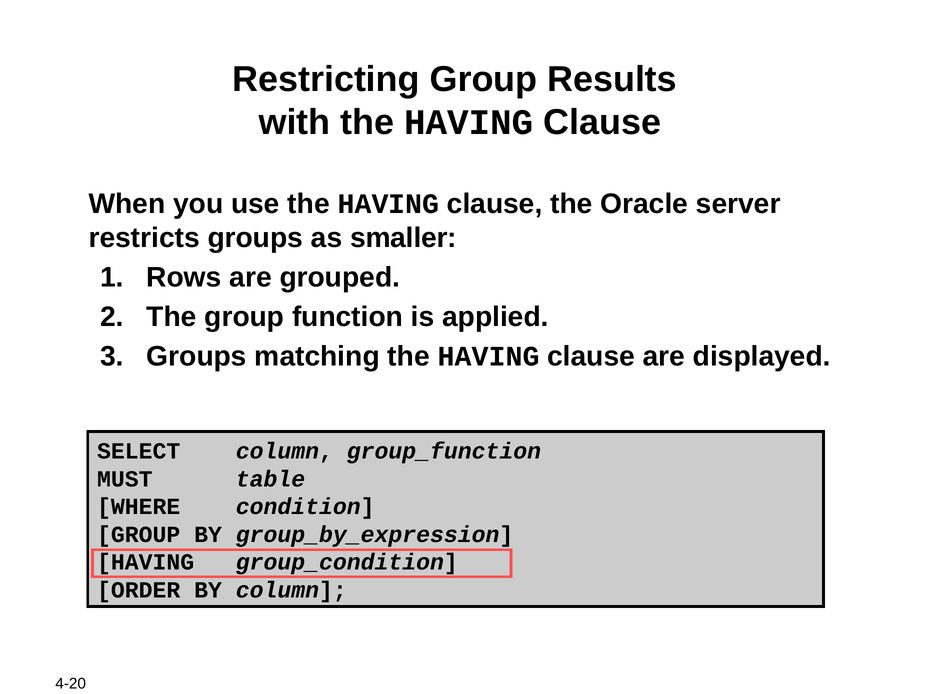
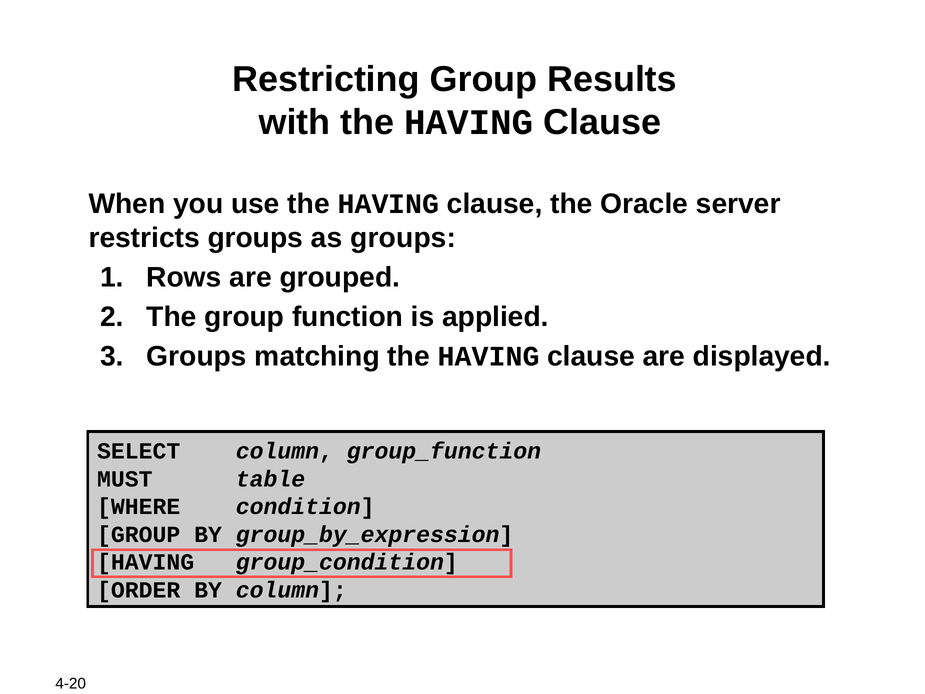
as smaller: smaller -> groups
